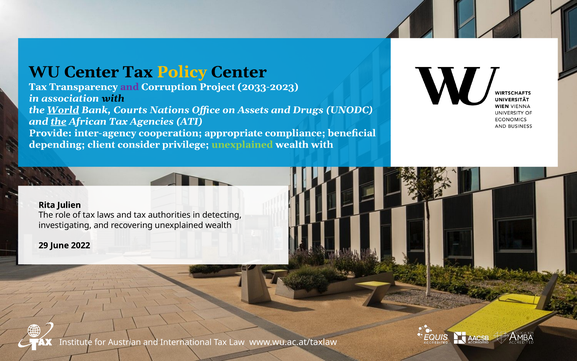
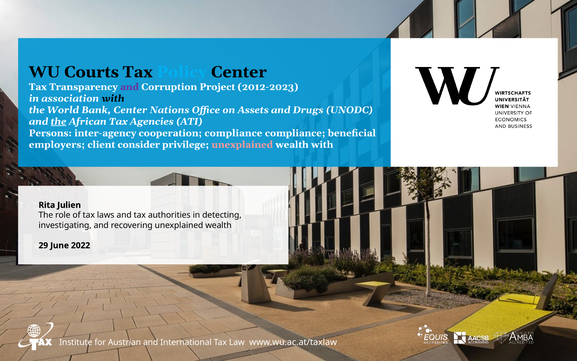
WU Center: Center -> Courts
Policy colour: yellow -> light blue
2033-2023: 2033-2023 -> 2012-2023
World underline: present -> none
Bank Courts: Courts -> Center
Provide: Provide -> Persons
cooperation appropriate: appropriate -> compliance
depending: depending -> employers
unexplained at (242, 144) colour: light green -> pink
